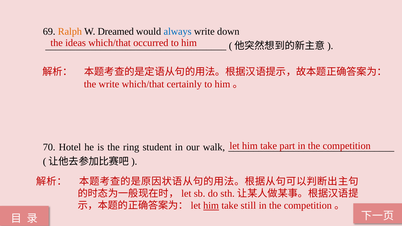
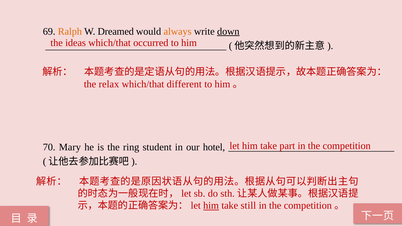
always colour: blue -> orange
down underline: none -> present
the write: write -> relax
certainly: certainly -> different
Hotel: Hotel -> Mary
walk: walk -> hotel
